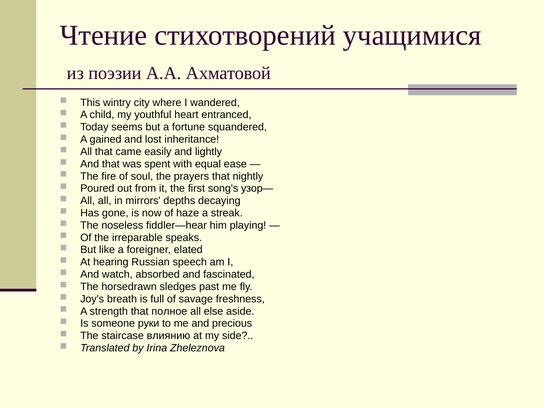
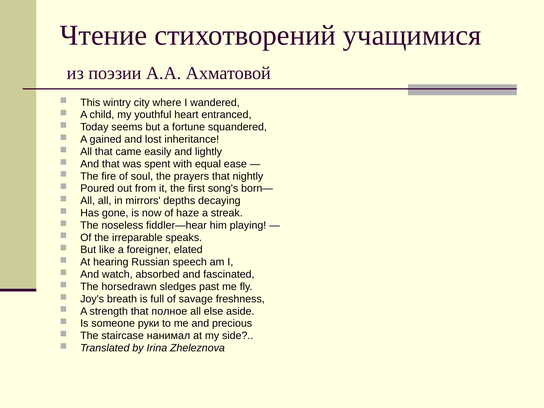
узор—: узор— -> born—
влиянию: влиянию -> нанимал
